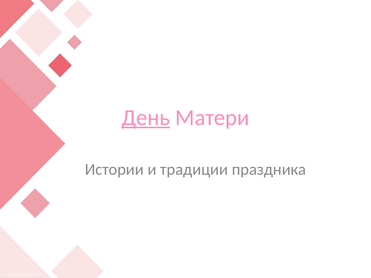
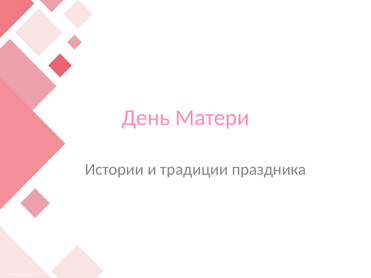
День underline: present -> none
